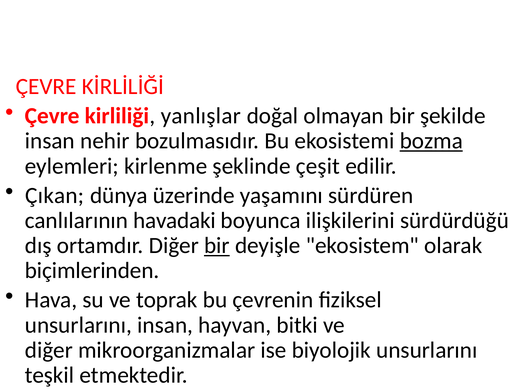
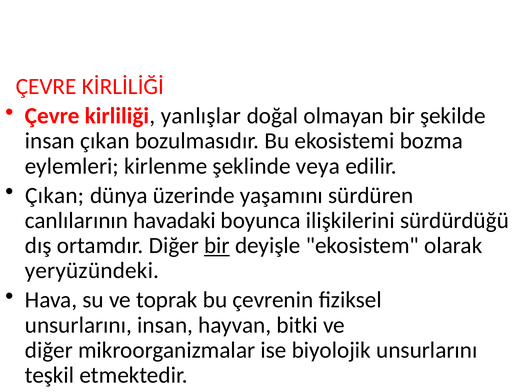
insan nehir: nehir -> çıkan
bozma underline: present -> none
çeşit: çeşit -> veya
biçimlerinden: biçimlerinden -> yeryüzündeki
